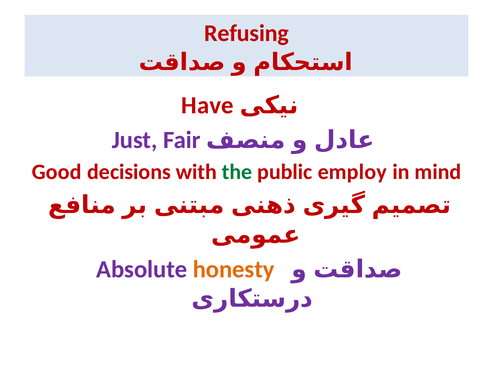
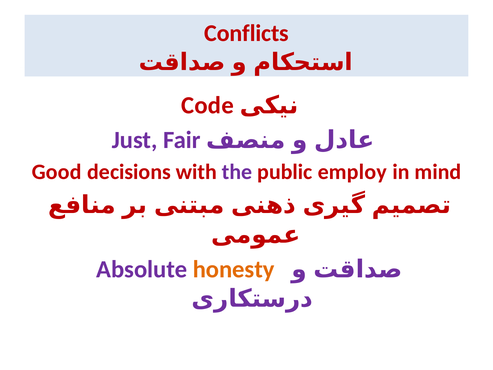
Refusing: Refusing -> Conflicts
Have: Have -> Code
the colour: green -> purple
